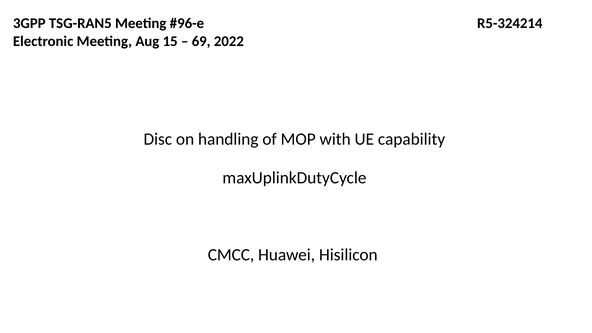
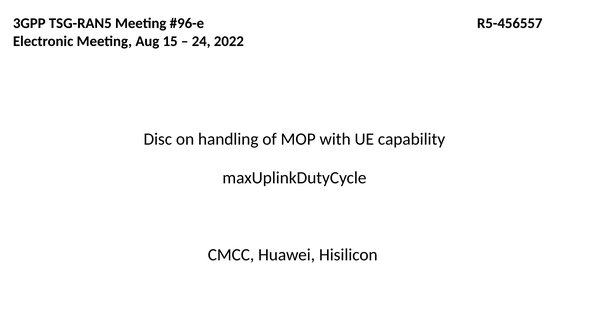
R5-324214: R5-324214 -> R5-456557
69: 69 -> 24
